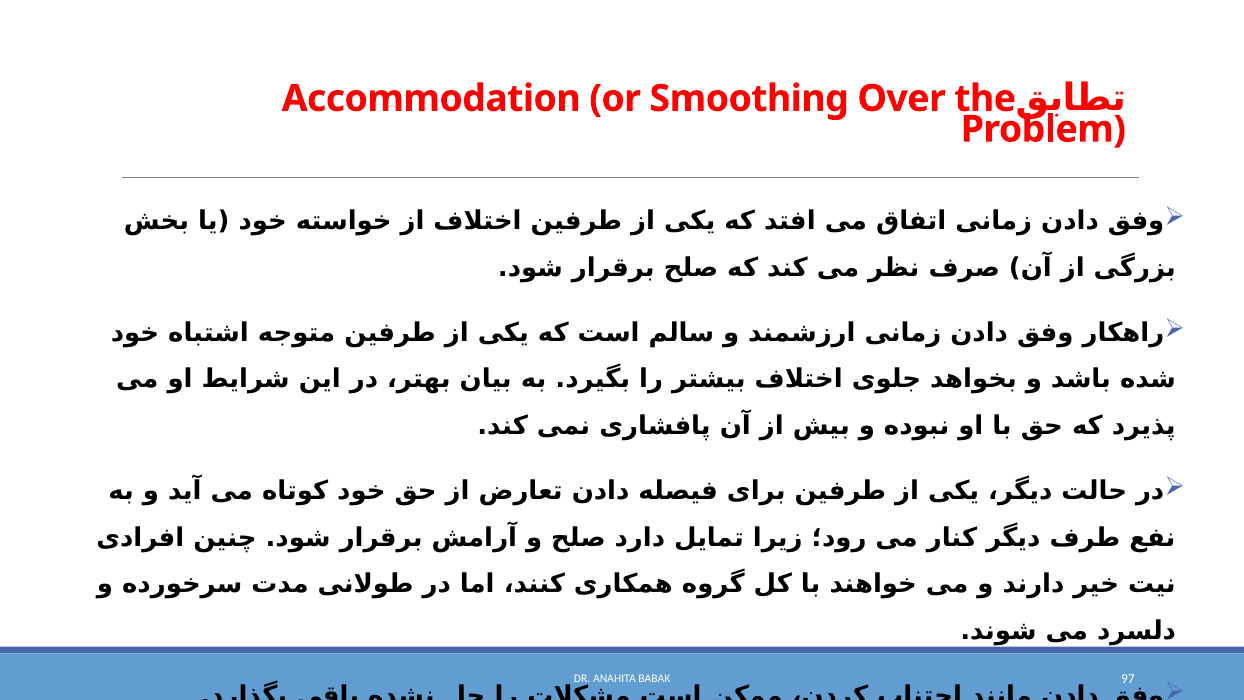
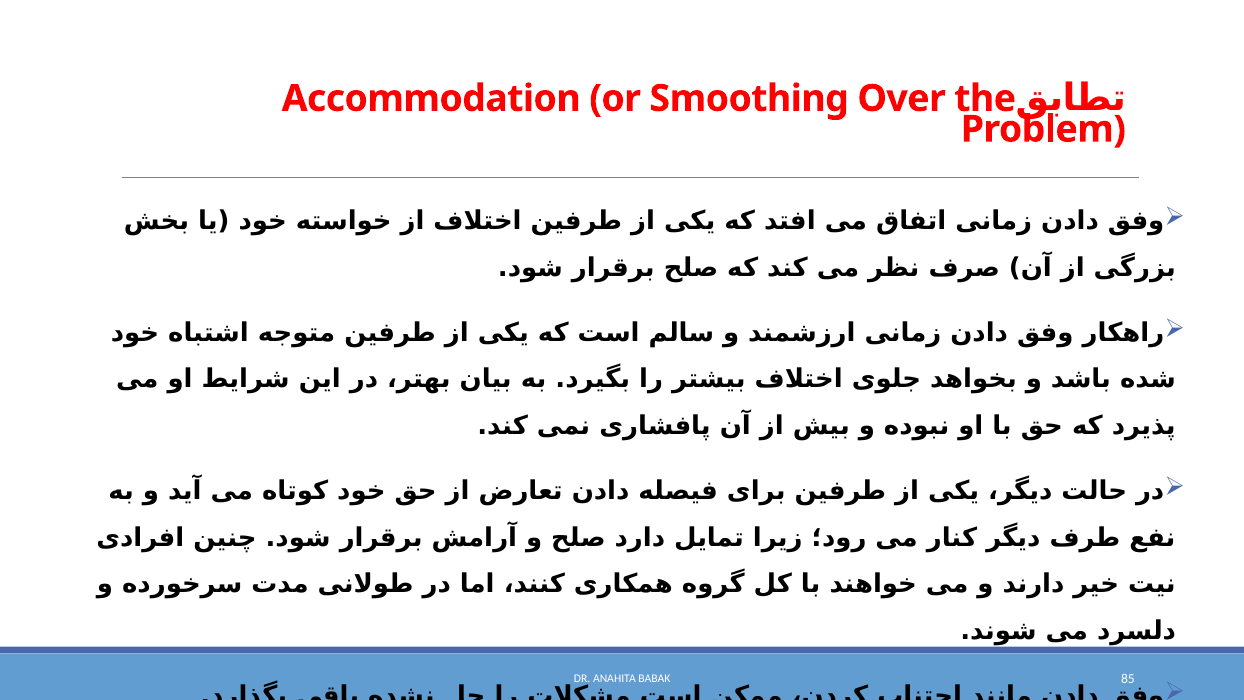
97: 97 -> 85
